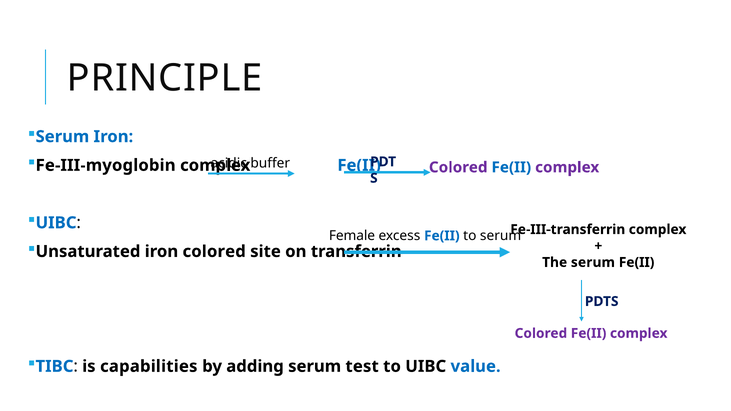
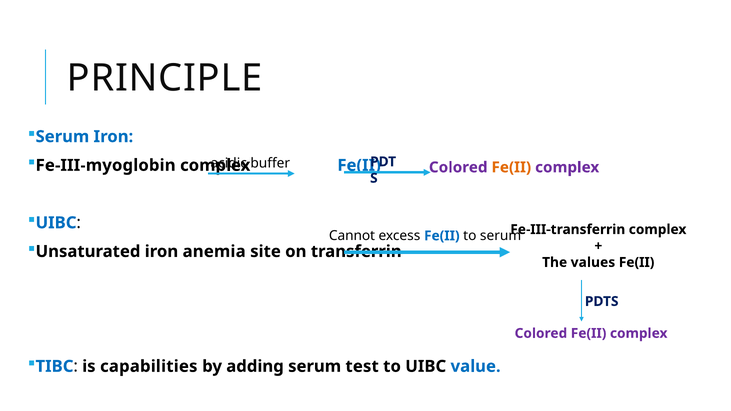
Fe(II at (511, 167) colour: blue -> orange
Female: Female -> Cannot
iron colored: colored -> anemia
The serum: serum -> values
